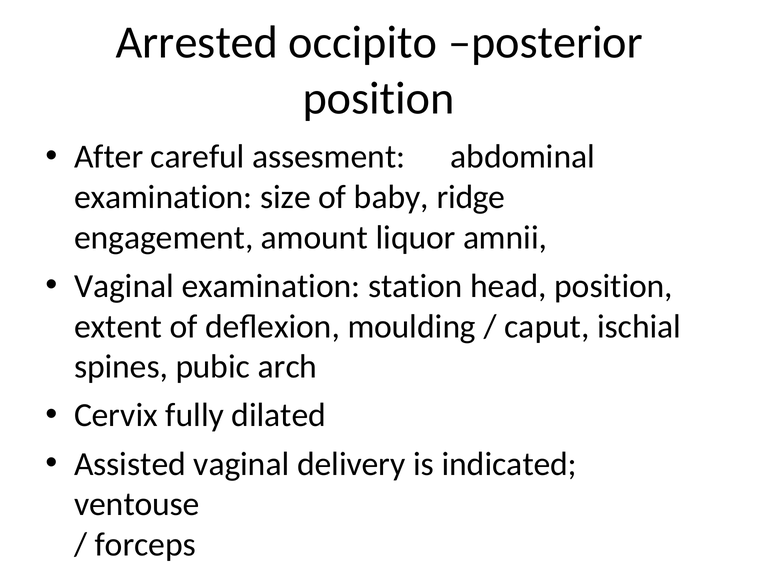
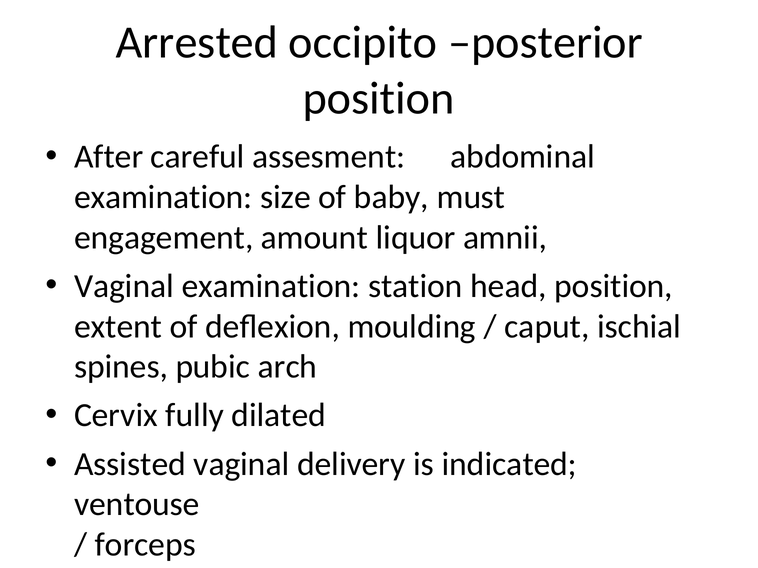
ridge: ridge -> must
